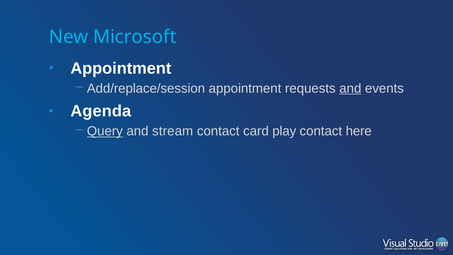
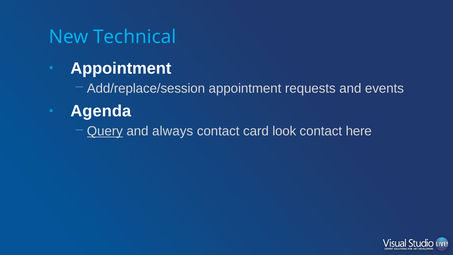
Microsoft: Microsoft -> Technical
and at (350, 88) underline: present -> none
stream: stream -> always
play: play -> look
